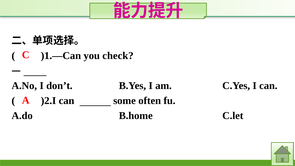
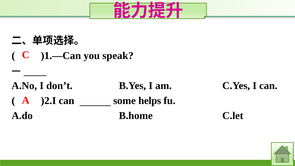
check: check -> speak
often: often -> helps
